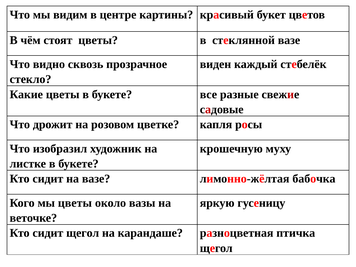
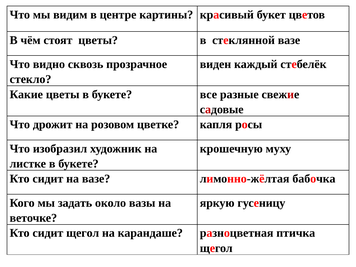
мы цветы: цветы -> задать
